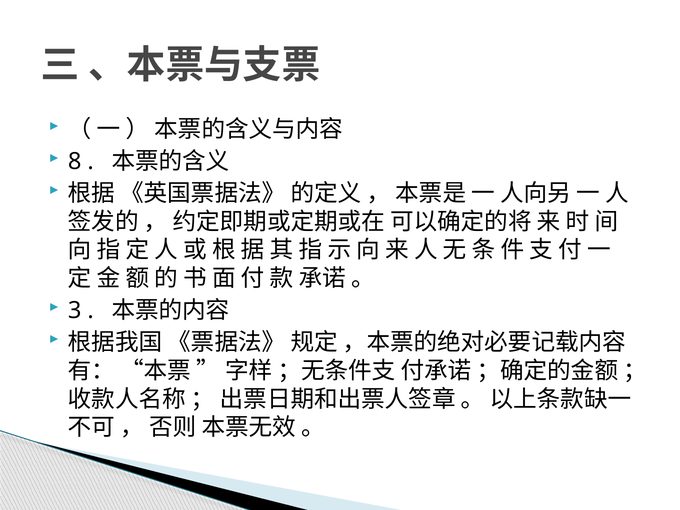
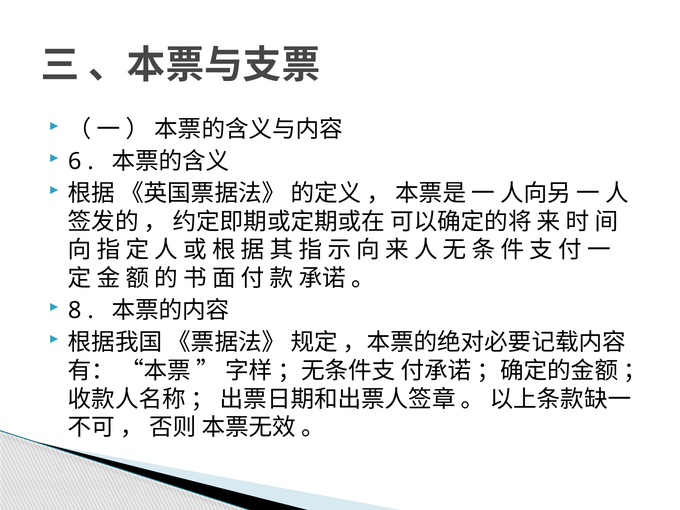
8: 8 -> 6
3: 3 -> 8
